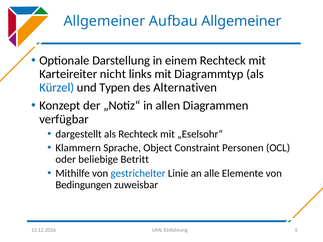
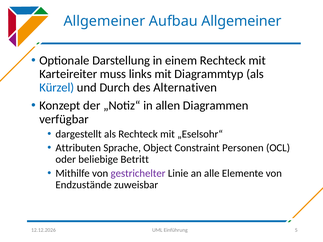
nicht: nicht -> muss
Typen: Typen -> Durch
Klammern: Klammern -> Attributen
gestrichelter colour: blue -> purple
Bedingungen: Bedingungen -> Endzustände
